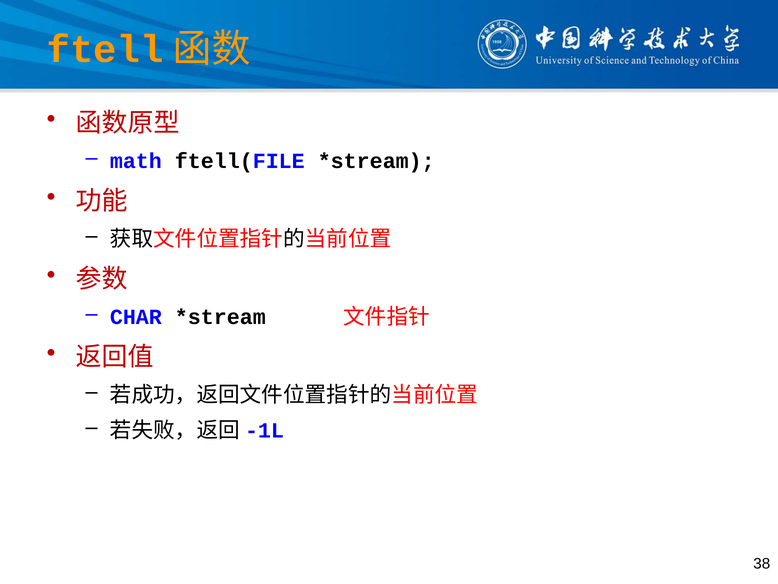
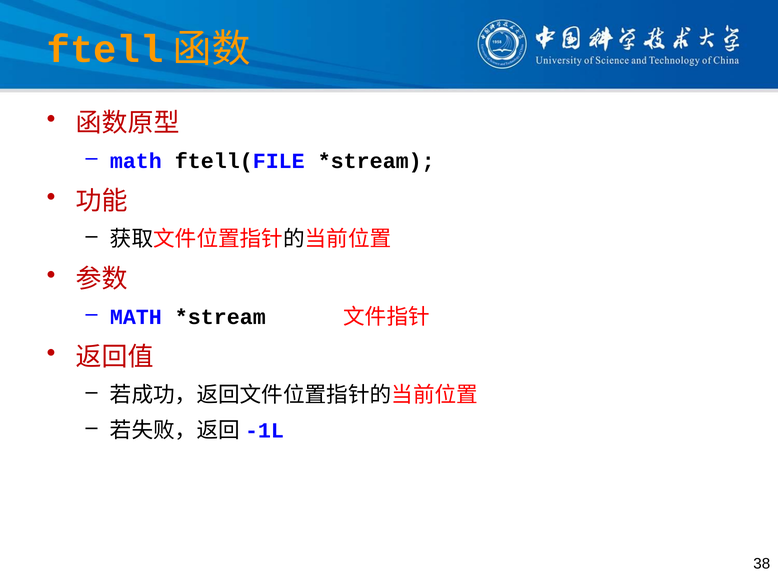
CHAR at (136, 317): CHAR -> MATH
